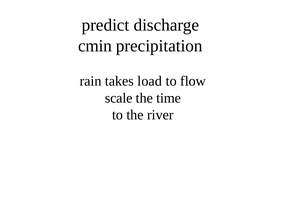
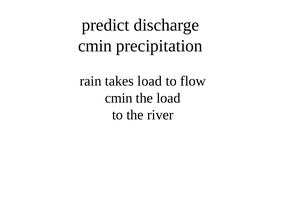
scale at (119, 98): scale -> cmin
the time: time -> load
